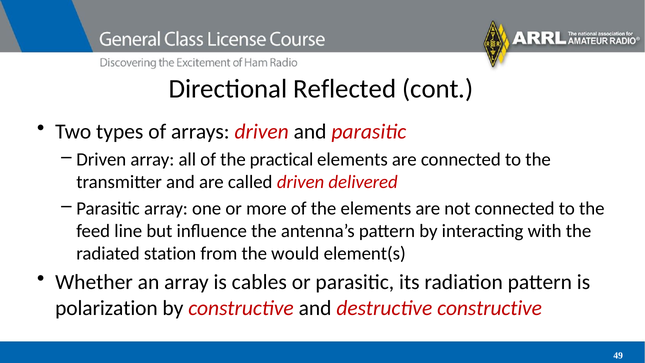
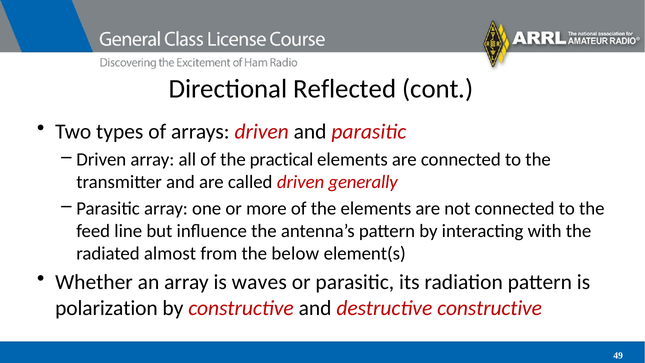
delivered: delivered -> generally
station: station -> almost
would: would -> below
cables: cables -> waves
